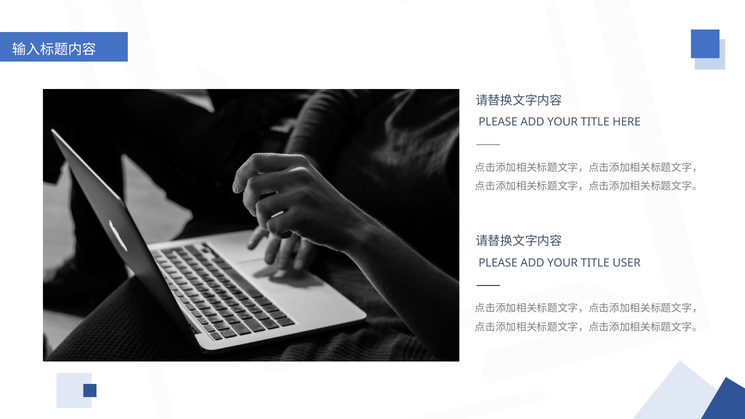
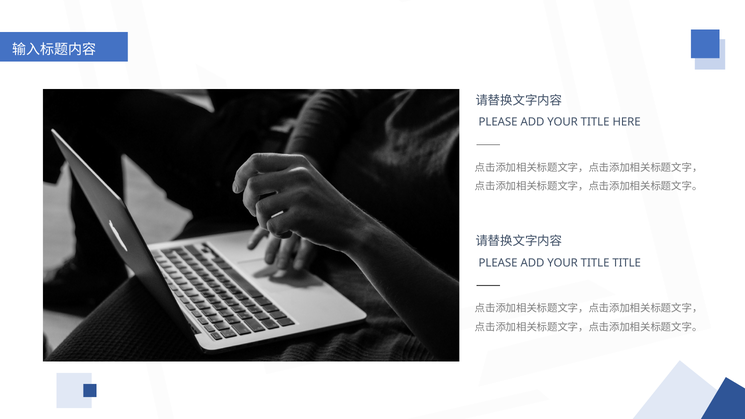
TITLE USER: USER -> TITLE
